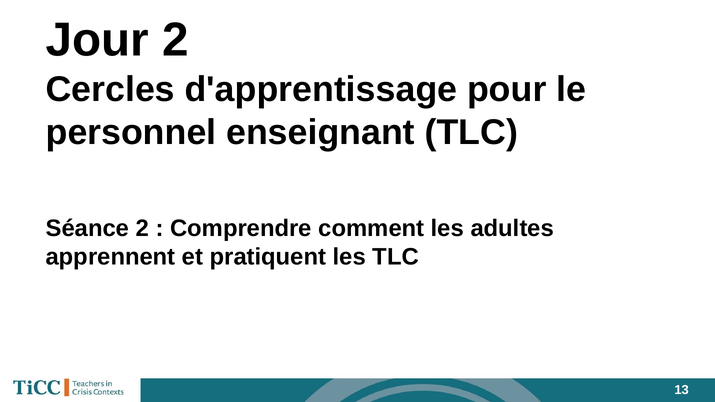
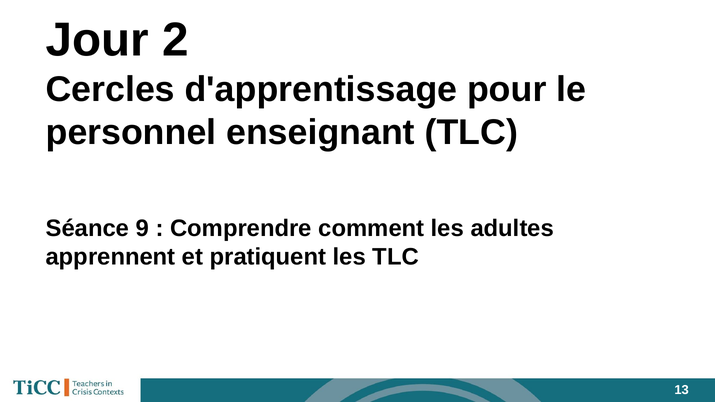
Séance 2: 2 -> 9
